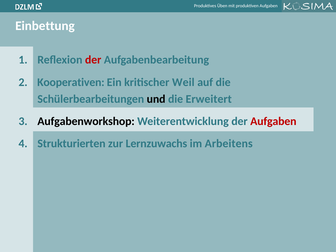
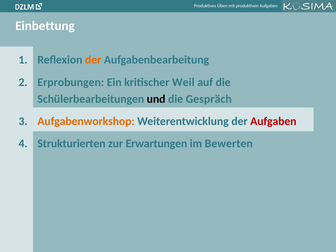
der at (93, 60) colour: red -> orange
Kooperativen: Kooperativen -> Erprobungen
Erweitert: Erweitert -> Gespräch
Aufgabenworkshop colour: black -> orange
Lernzuwachs: Lernzuwachs -> Erwartungen
Arbeitens: Arbeitens -> Bewerten
